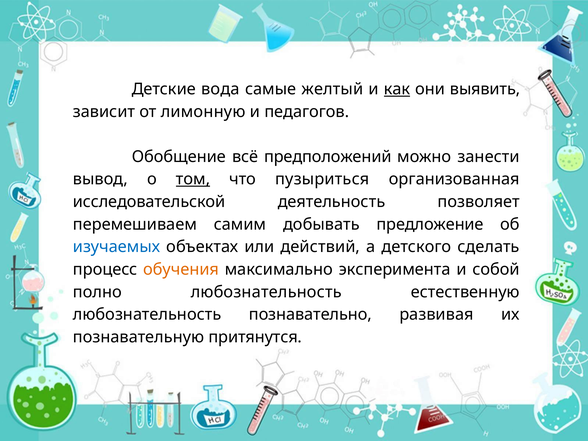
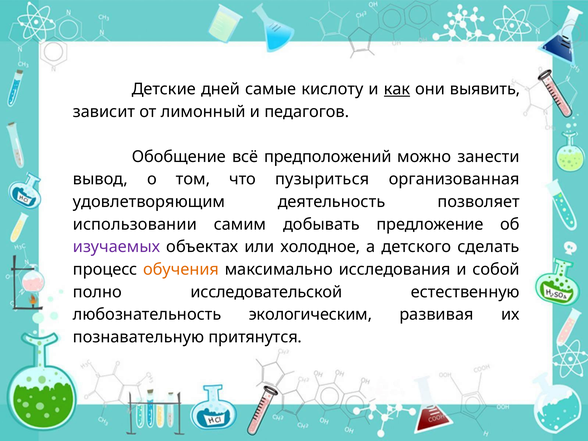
вода: вода -> дней
желтый: желтый -> кислоту
лимонную: лимонную -> лимонный
том underline: present -> none
исследовательской: исследовательской -> удовлетворяющим
перемешиваем: перемешиваем -> использовании
изучаемых colour: blue -> purple
действий: действий -> холодное
эксперимента: эксперимента -> исследования
полно любознательность: любознательность -> исследовательской
познавательно: познавательно -> экологическим
